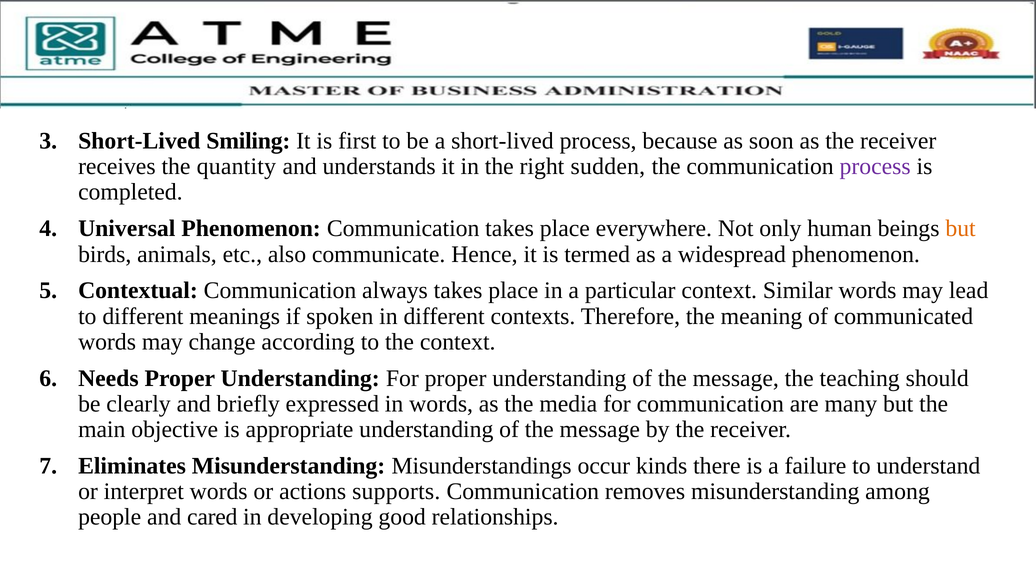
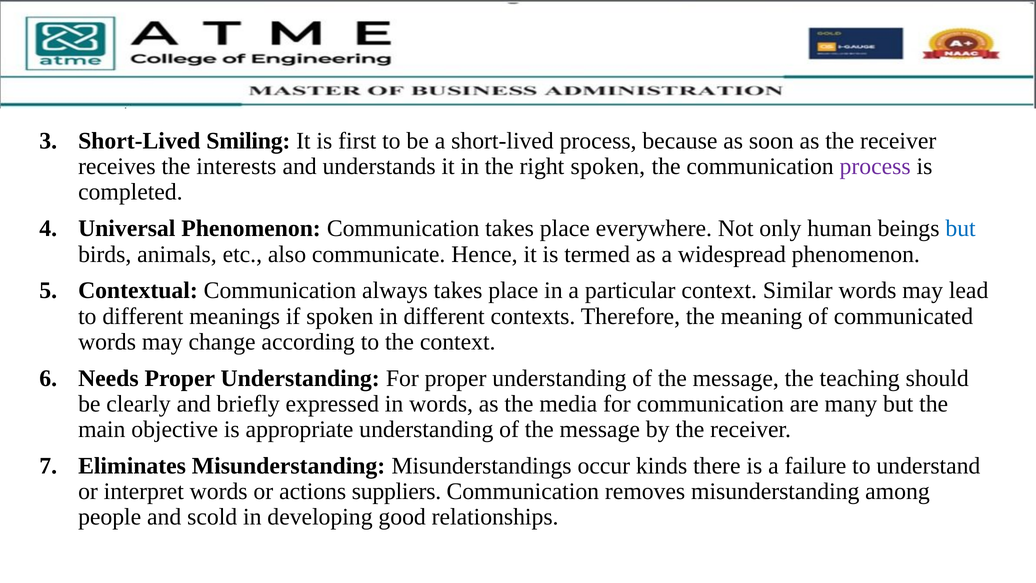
quantity: quantity -> interests
right sudden: sudden -> spoken
but at (961, 228) colour: orange -> blue
supports: supports -> suppliers
cared: cared -> scold
